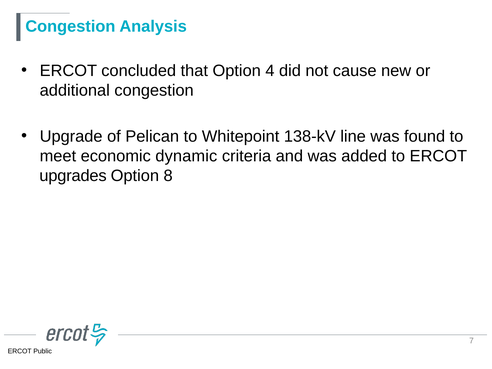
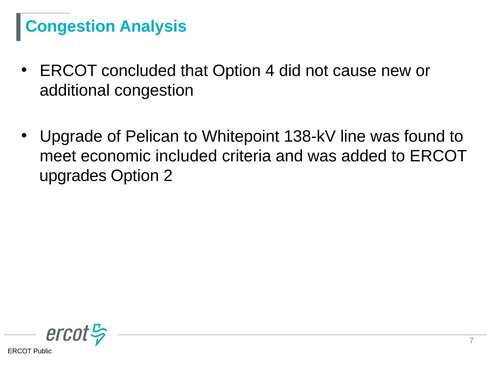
dynamic: dynamic -> included
8: 8 -> 2
